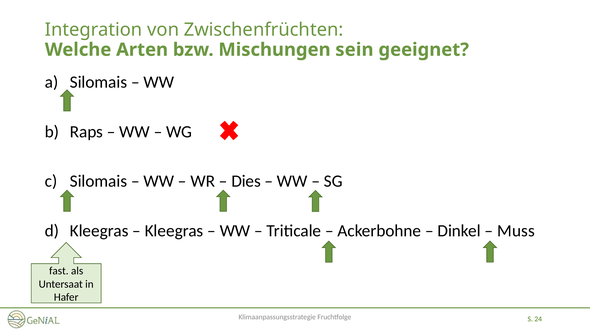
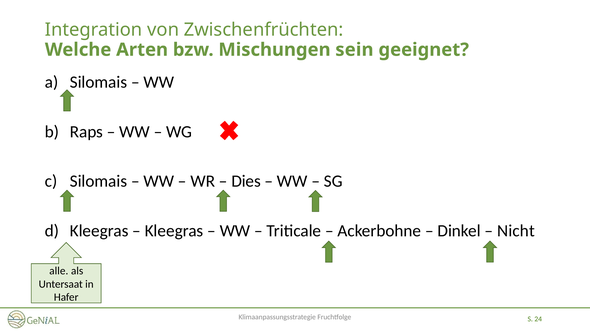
Muss: Muss -> Nicht
fast: fast -> alle
